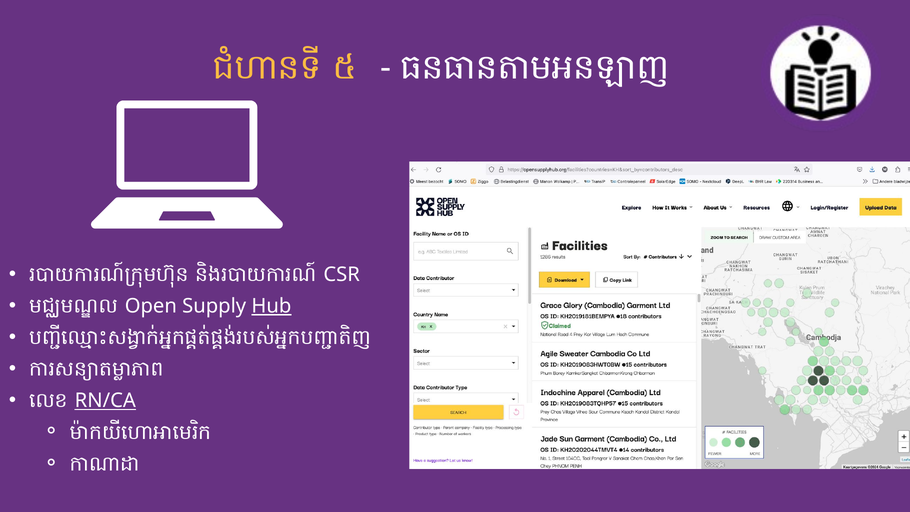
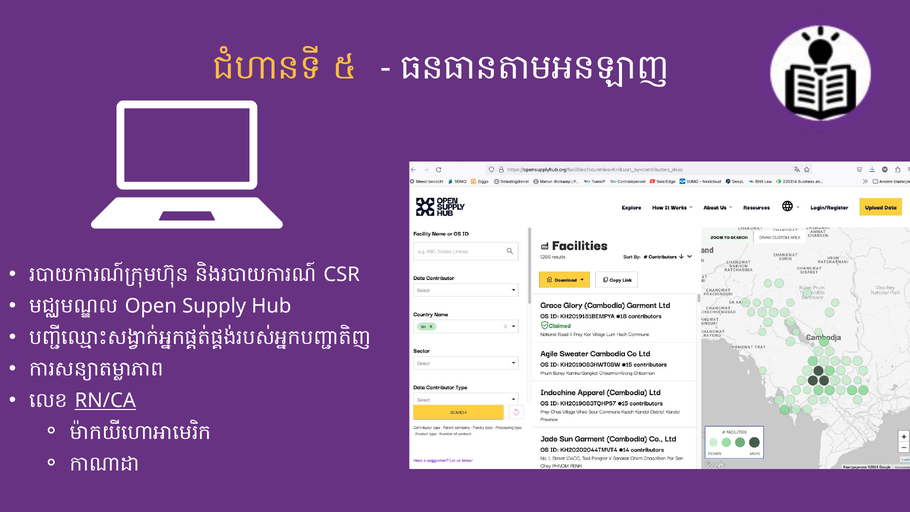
Hub underline: present -> none
